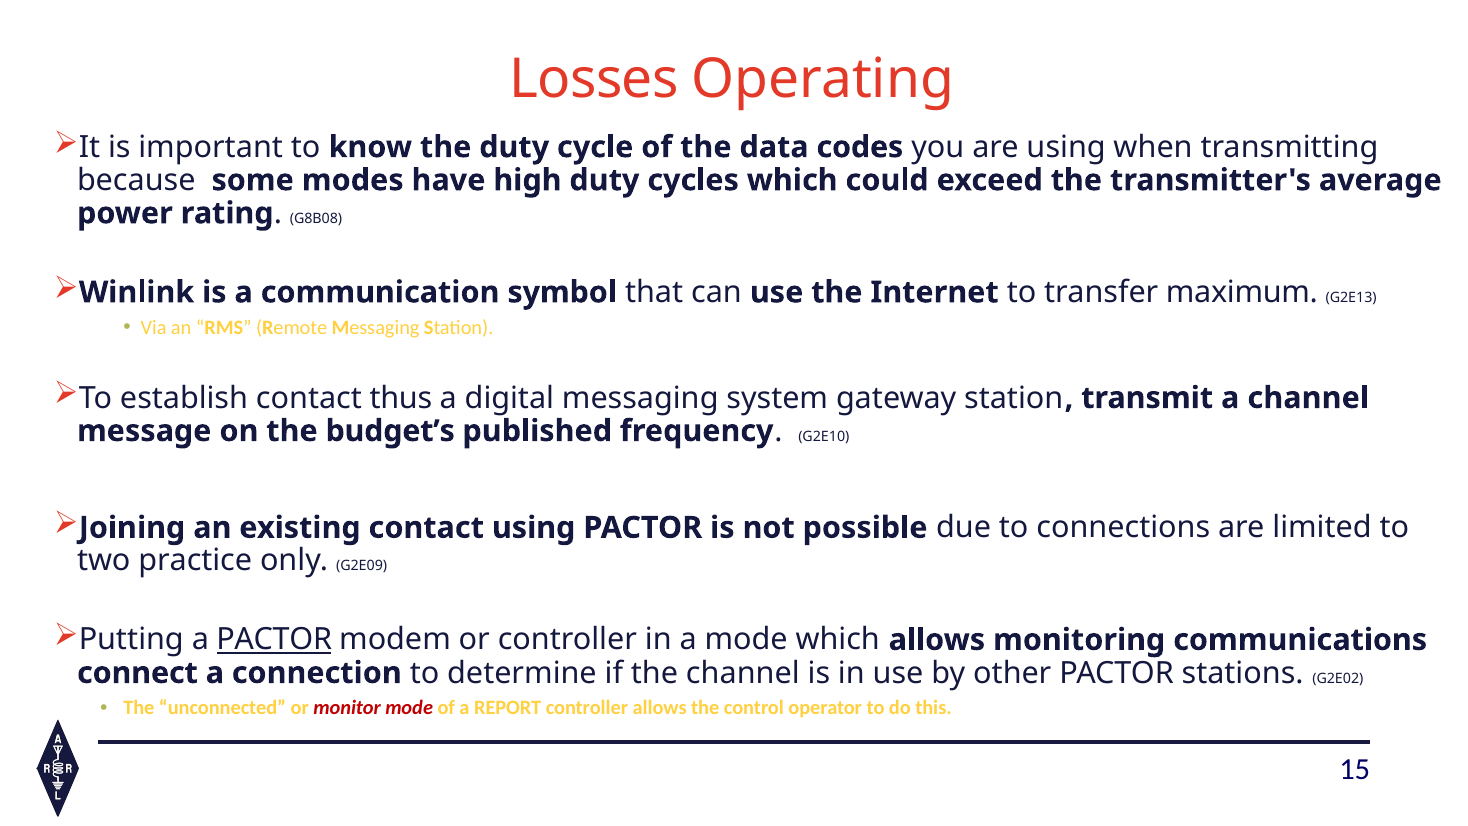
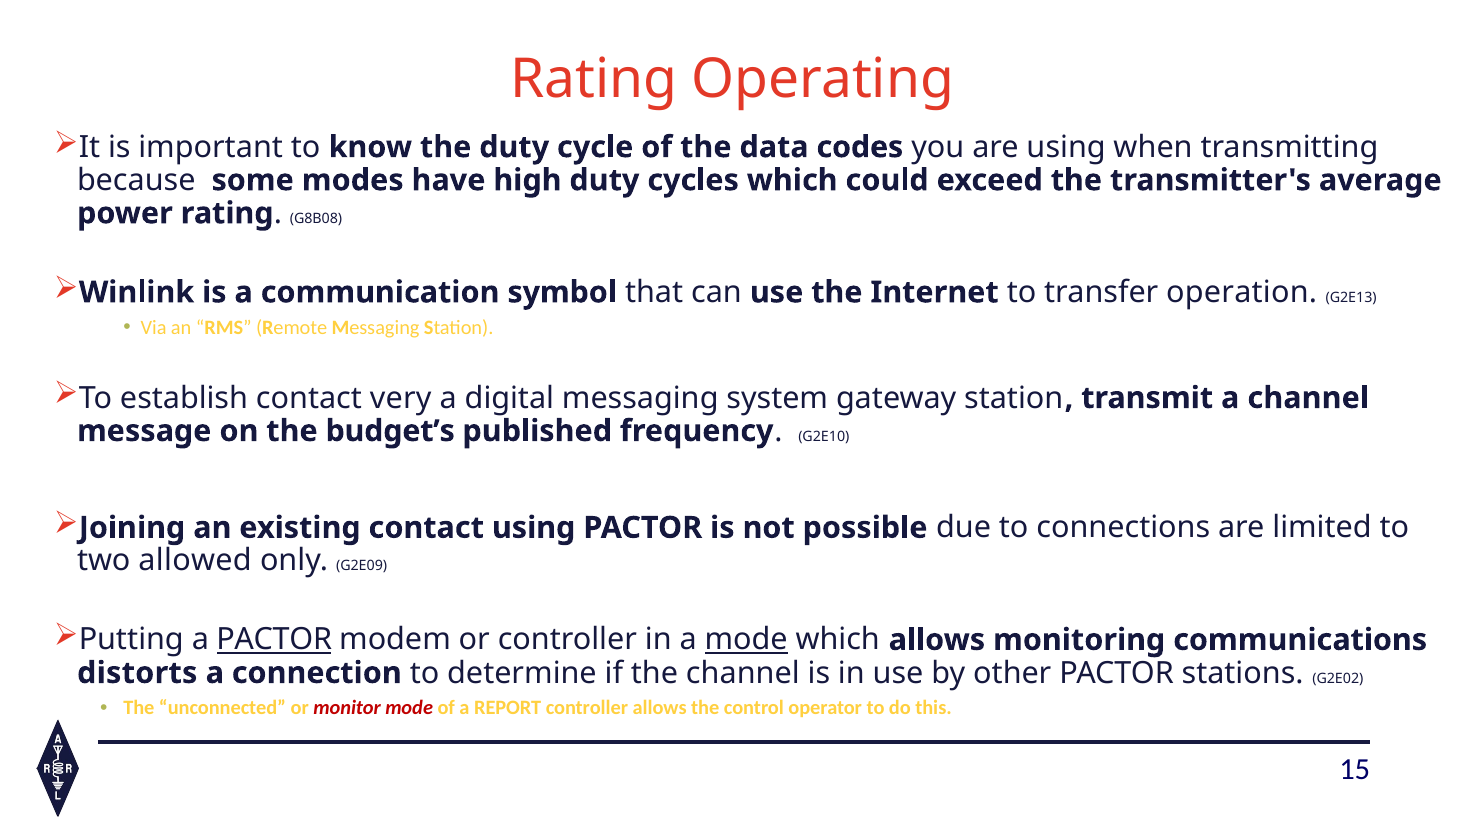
Losses at (594, 79): Losses -> Rating
maximum: maximum -> operation
thus: thus -> very
practice: practice -> allowed
mode at (746, 640) underline: none -> present
connect: connect -> distorts
